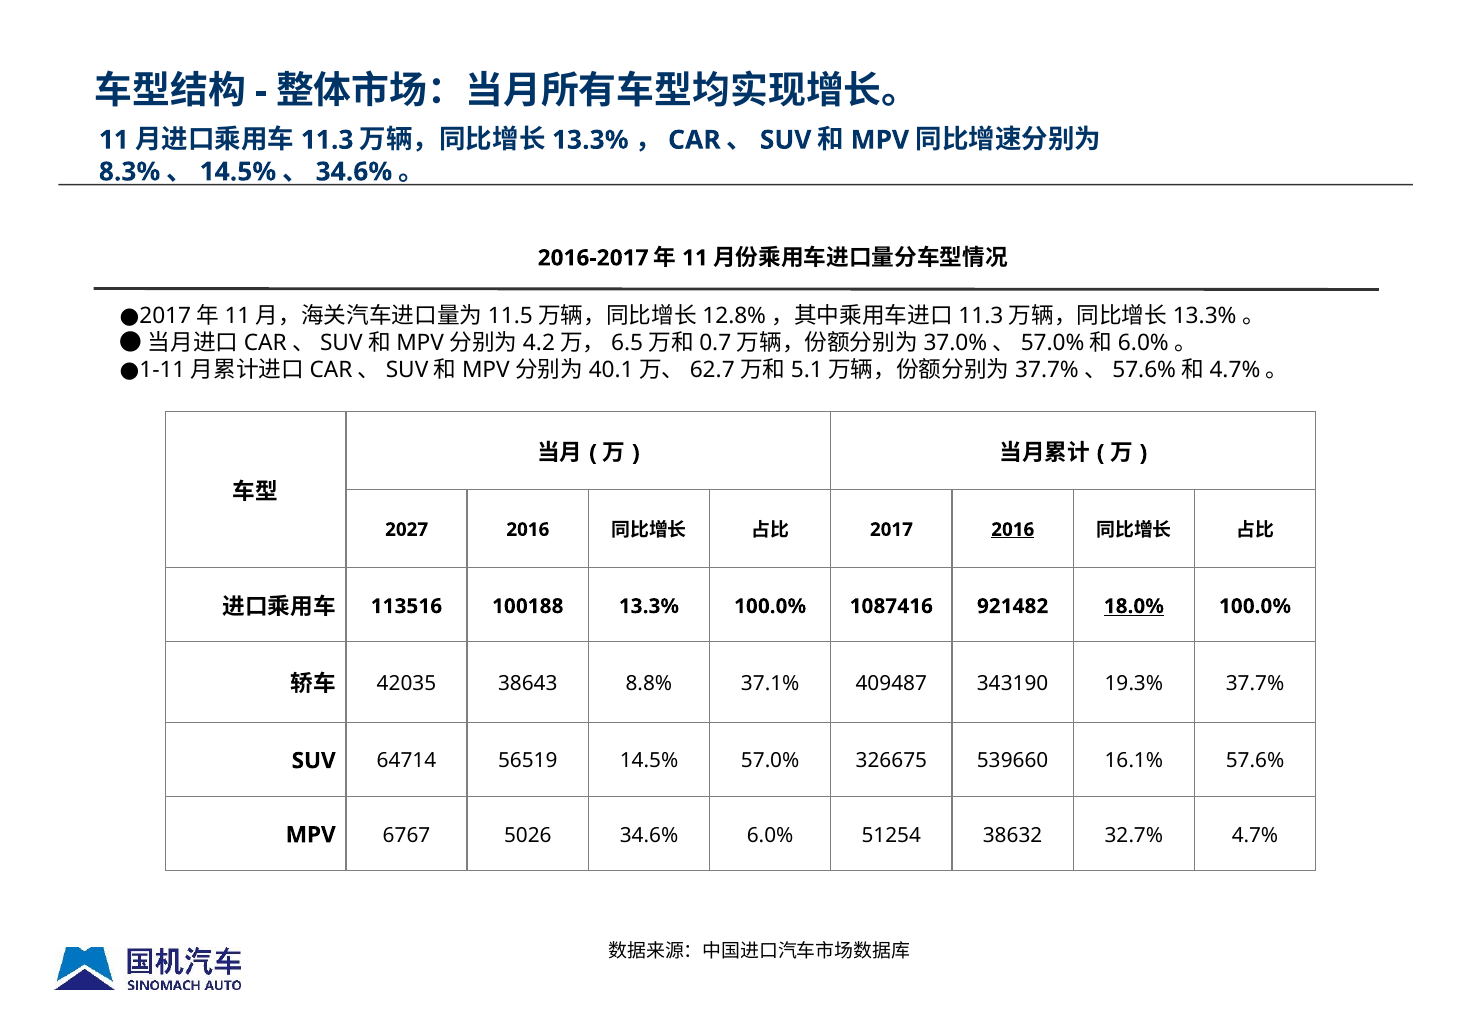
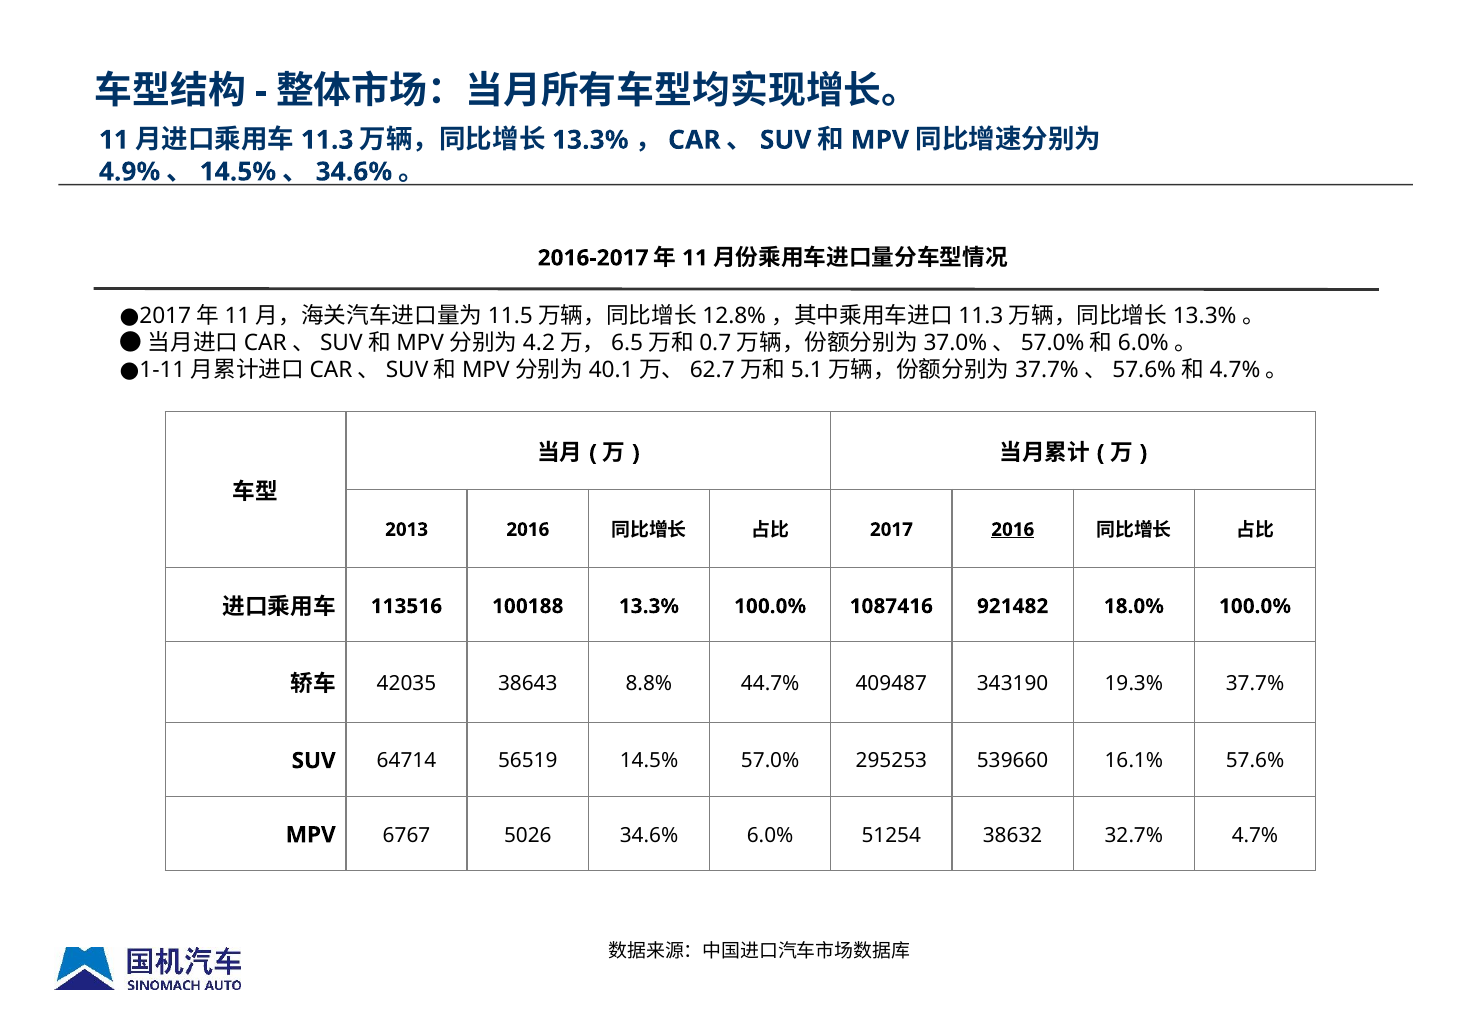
8.3%: 8.3% -> 4.9%
2027: 2027 -> 2013
18.0% underline: present -> none
37.1%: 37.1% -> 44.7%
326675: 326675 -> 295253
